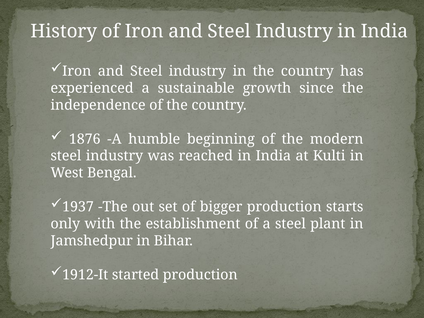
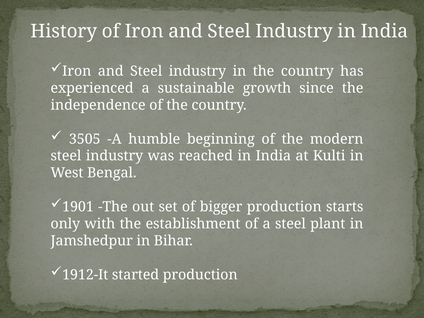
1876: 1876 -> 3505
1937: 1937 -> 1901
